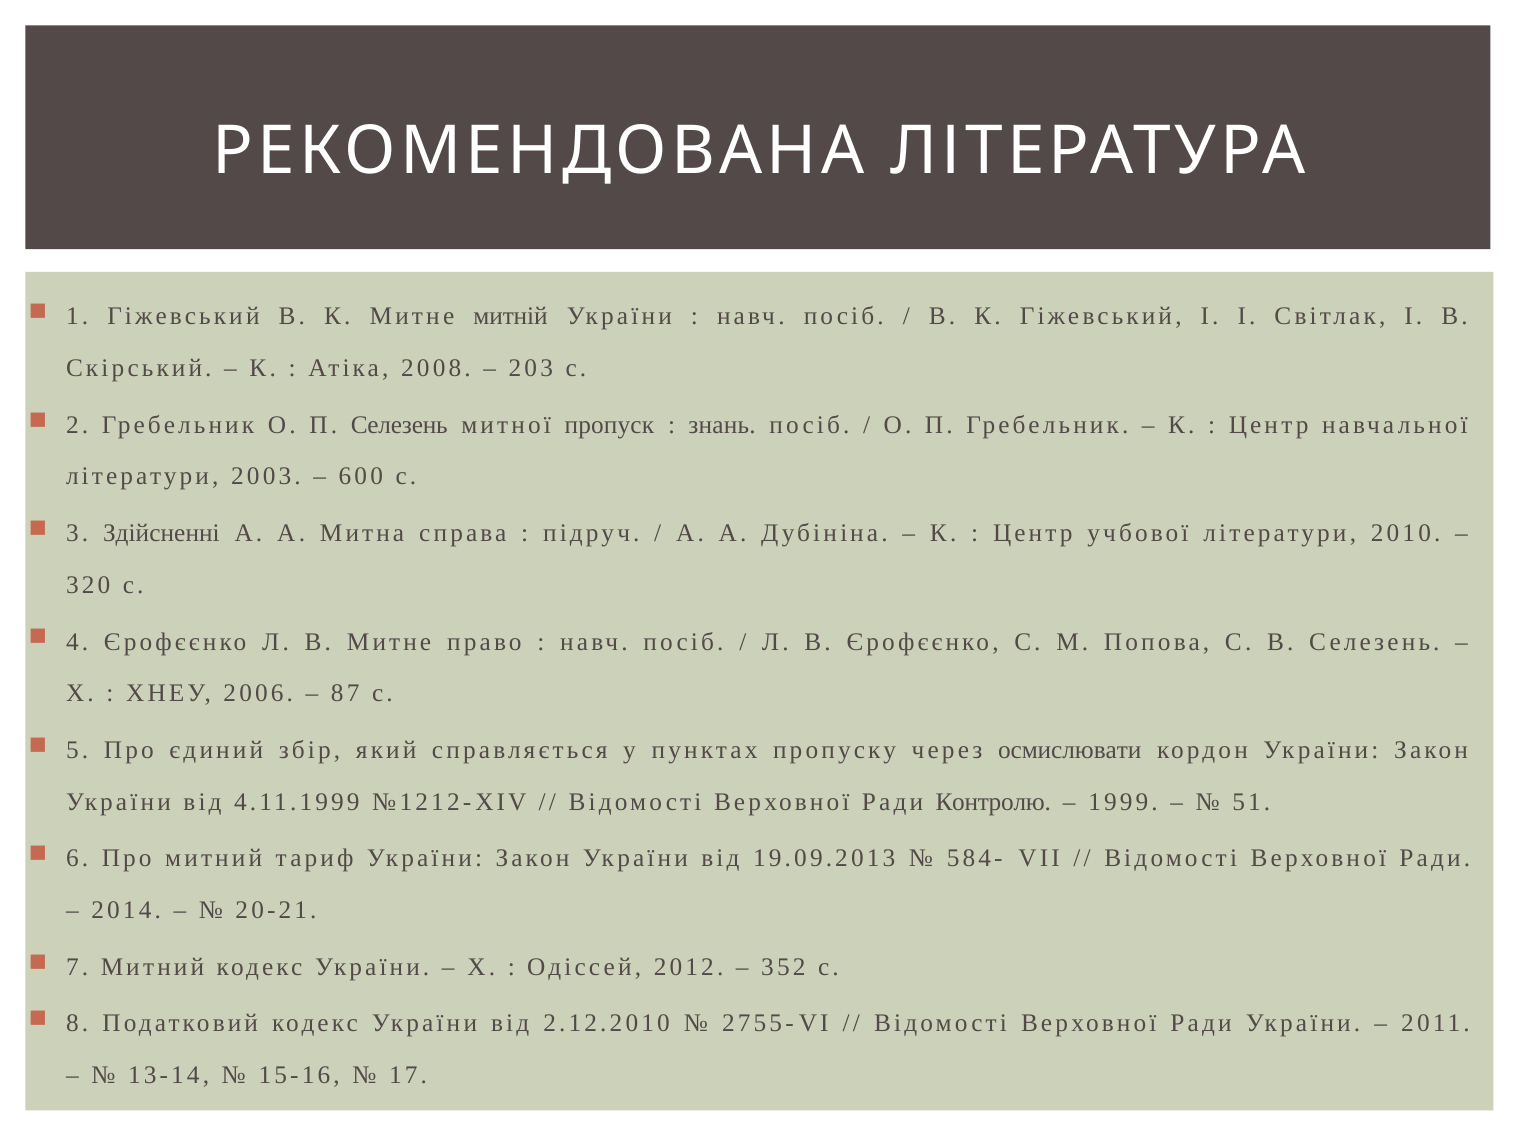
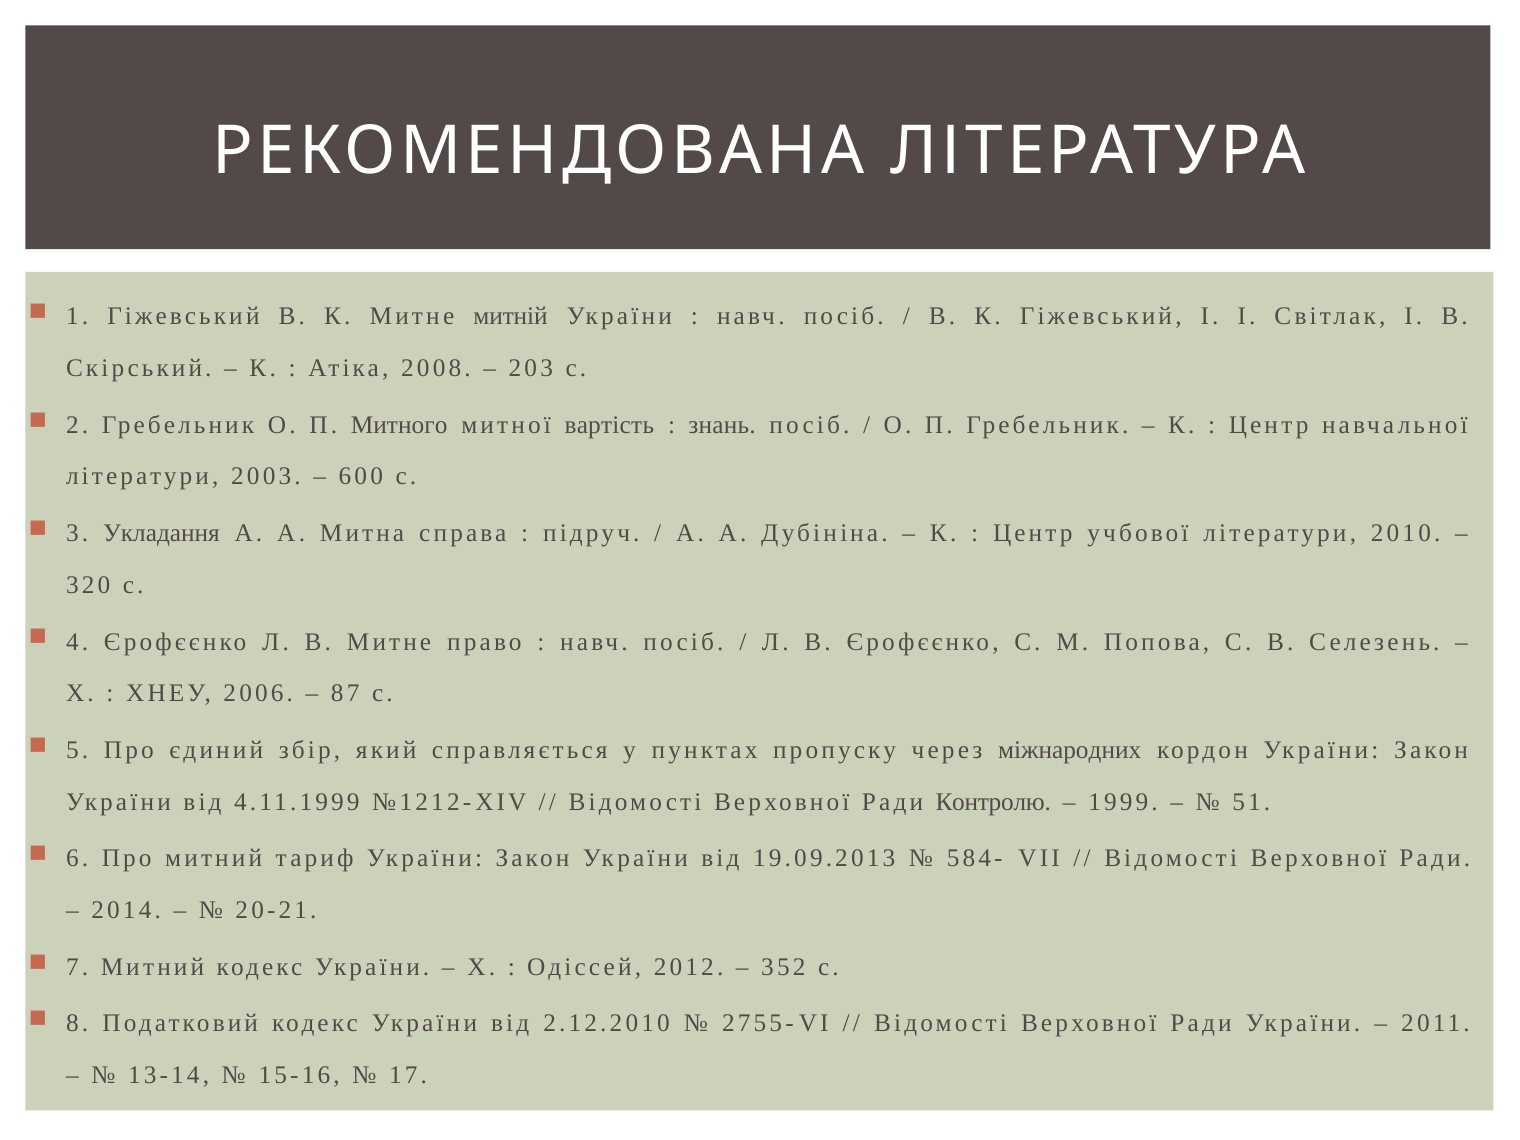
П Селезень: Селезень -> Митного
пропуск: пропуск -> вартість
Здійсненні: Здійсненні -> Укладання
осмислювати: осмислювати -> міжнародних
